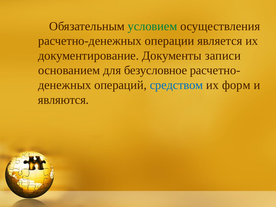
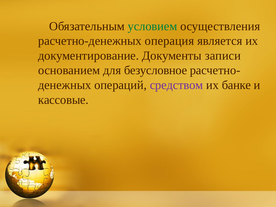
операции: операции -> операция
средством colour: blue -> purple
форм: форм -> банке
являются: являются -> кассовые
